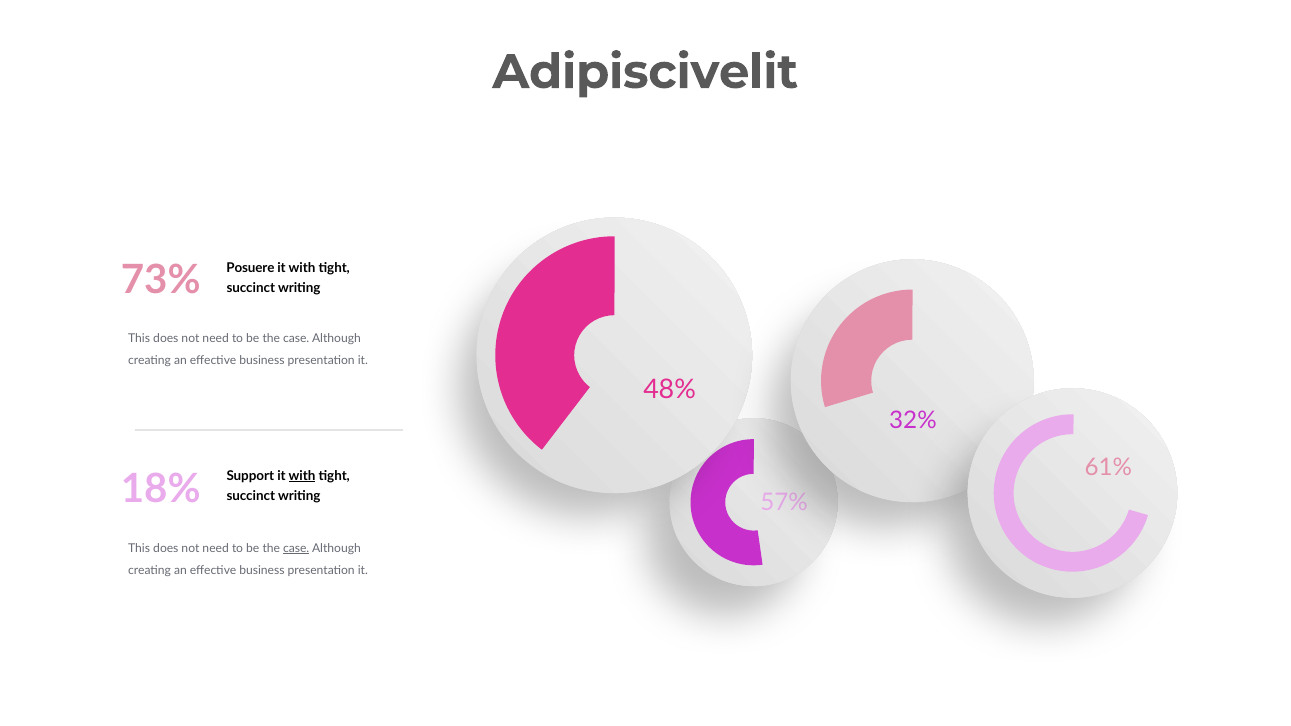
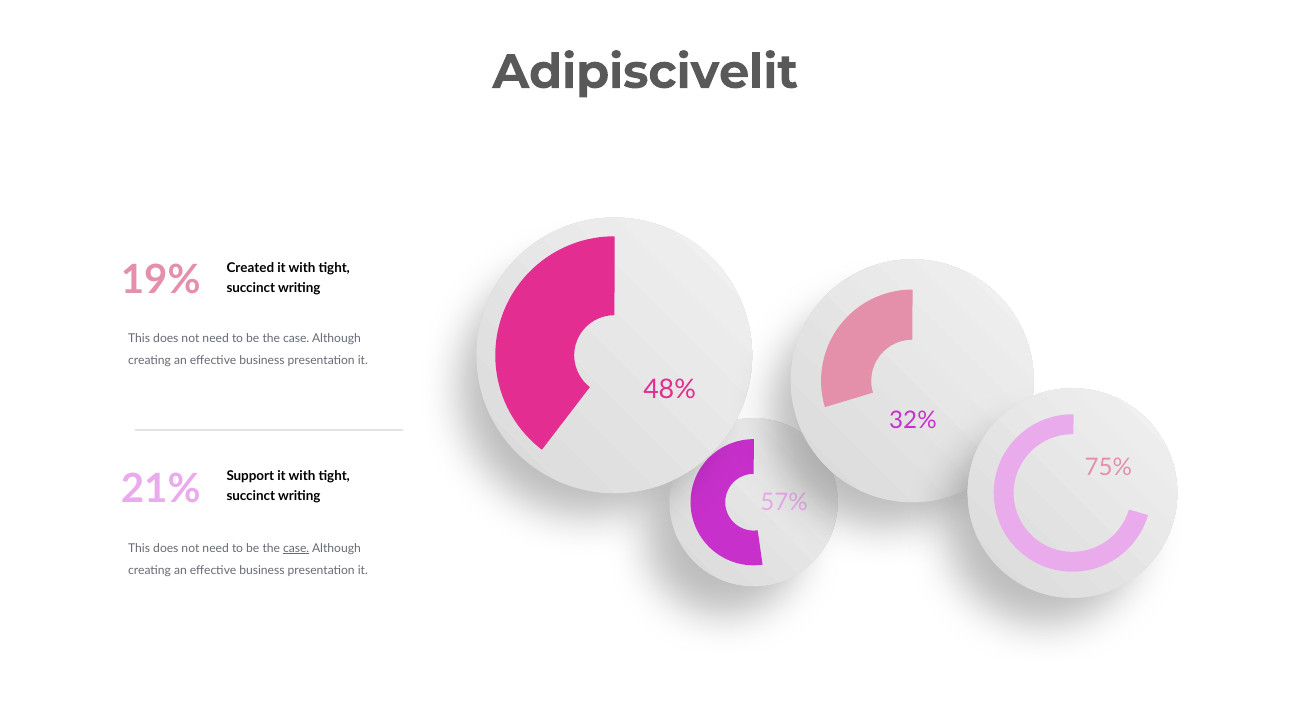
Posuere: Posuere -> Created
73%: 73% -> 19%
61%: 61% -> 75%
with at (302, 476) underline: present -> none
18%: 18% -> 21%
